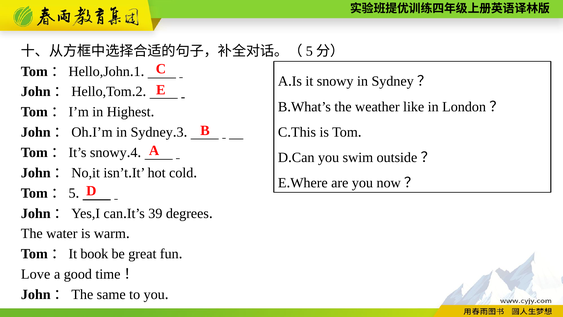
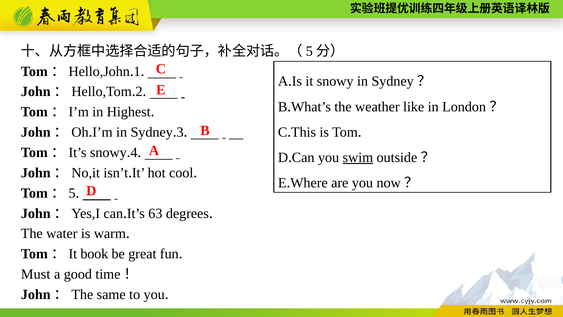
swim underline: none -> present
cold: cold -> cool
39: 39 -> 63
Love: Love -> Must
